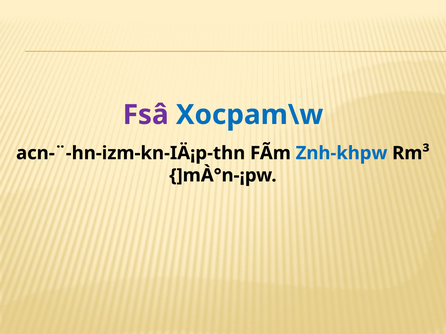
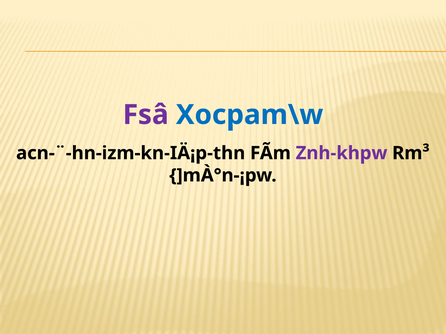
Znh-khpw colour: blue -> purple
